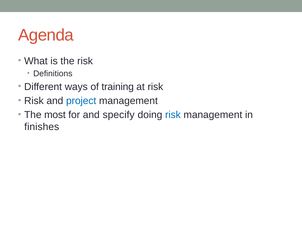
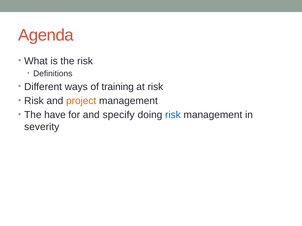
project colour: blue -> orange
most: most -> have
finishes: finishes -> severity
